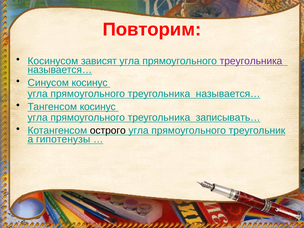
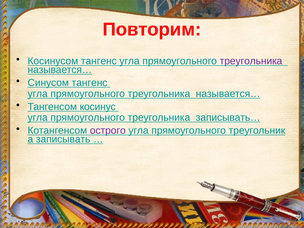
Косинусом зависят: зависят -> тангенс
Синусом косинус: косинус -> тангенс
острого colour: black -> purple
гипотенузы: гипотенузы -> записывать
